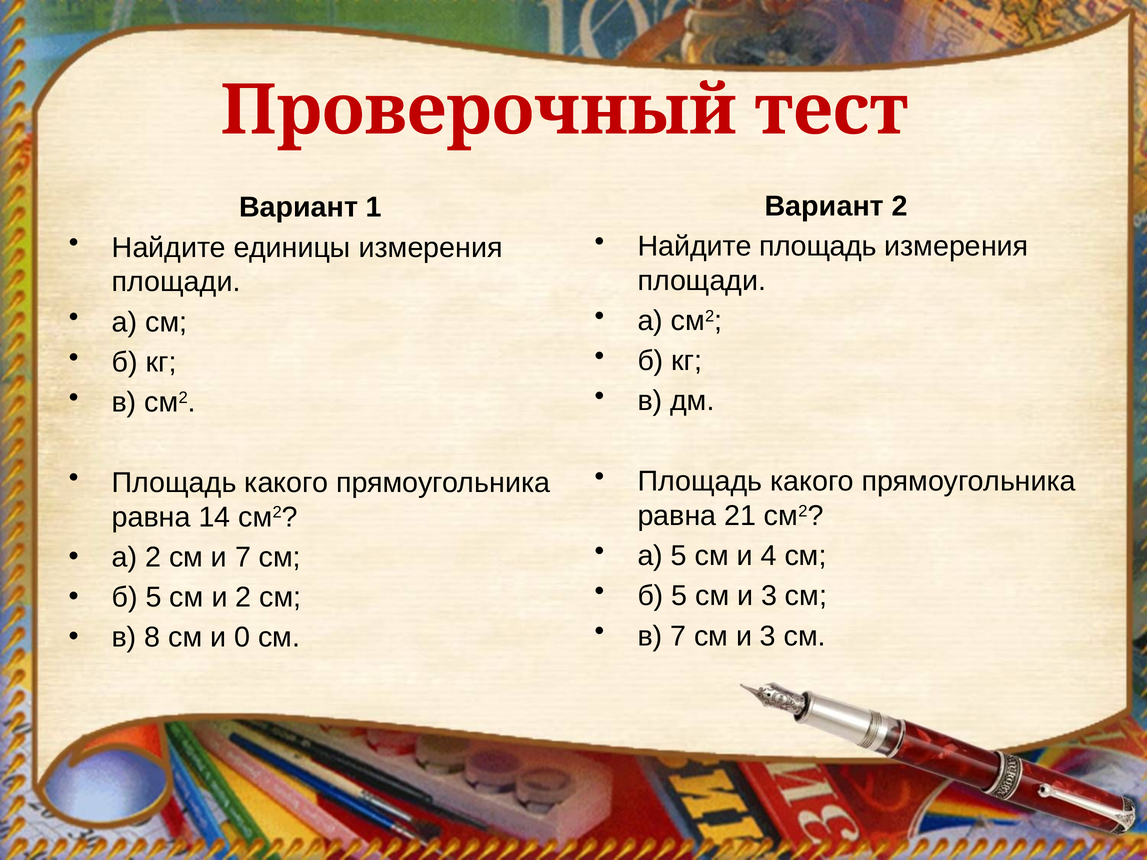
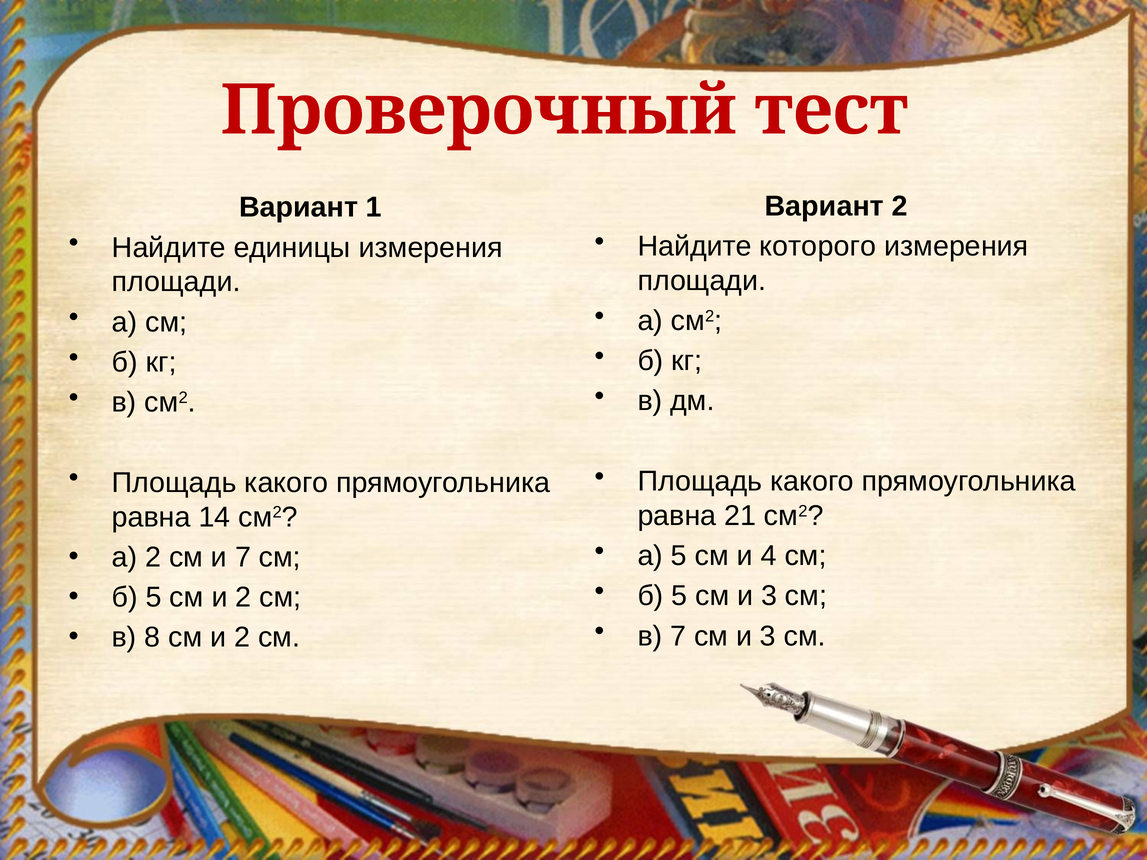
Найдите площадь: площадь -> которого
8 см и 0: 0 -> 2
